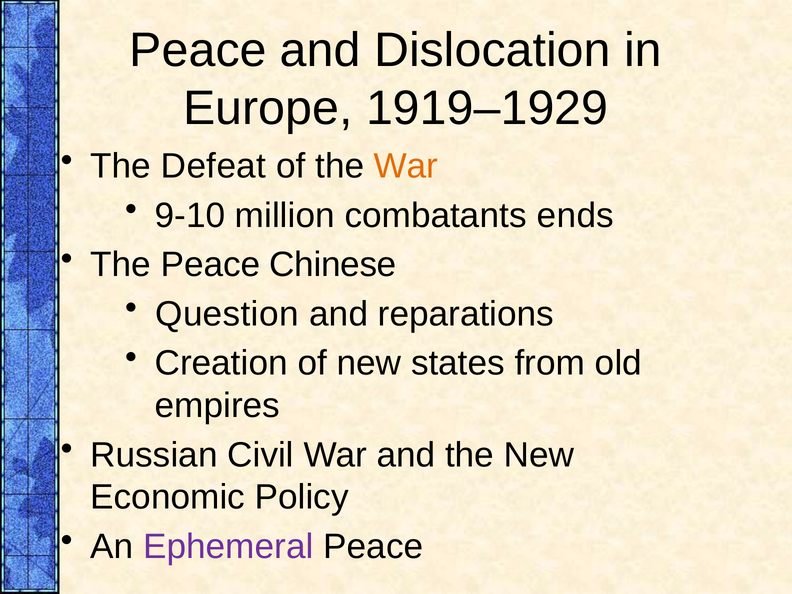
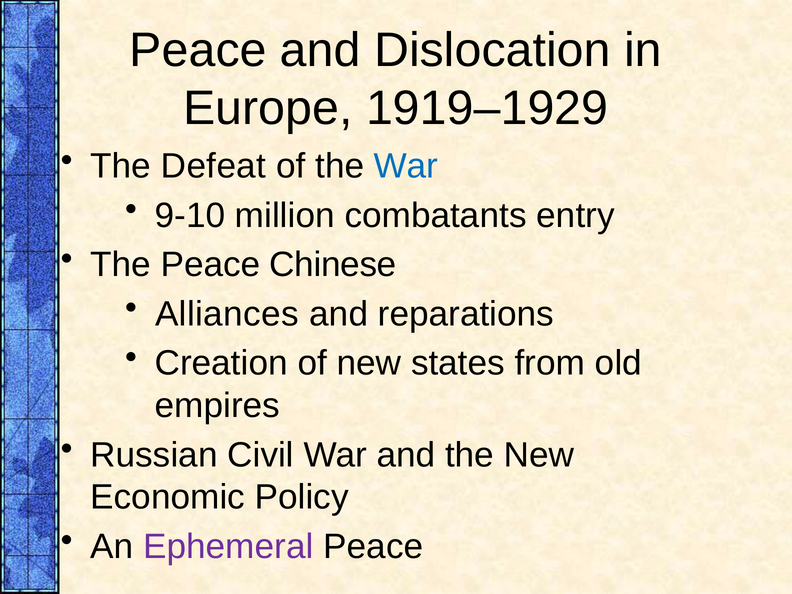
War at (406, 166) colour: orange -> blue
ends: ends -> entry
Question: Question -> Alliances
